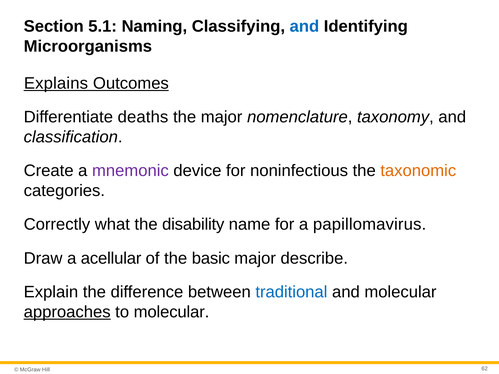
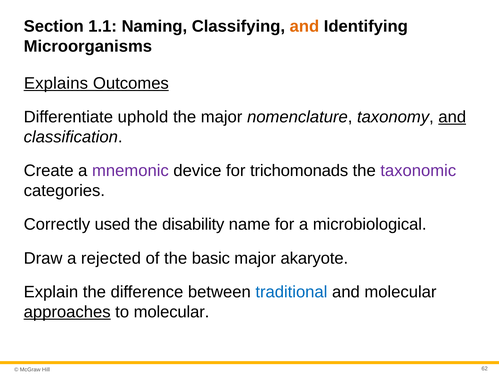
5.1: 5.1 -> 1.1
and at (304, 26) colour: blue -> orange
deaths: deaths -> uphold
and at (452, 117) underline: none -> present
noninfectious: noninfectious -> trichomonads
taxonomic colour: orange -> purple
what: what -> used
papillomavirus: papillomavirus -> microbiological
acellular: acellular -> rejected
describe: describe -> akaryote
